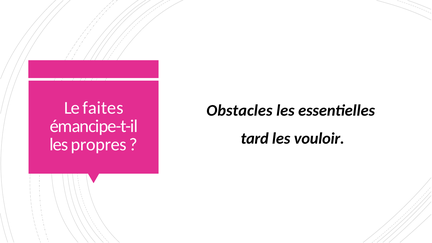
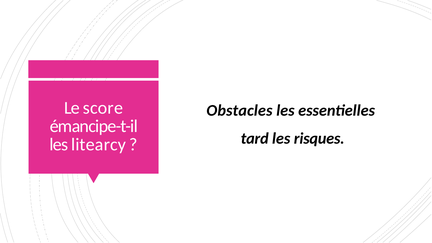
faites: faites -> score
vouloir: vouloir -> risques
propres: propres -> litearcy
